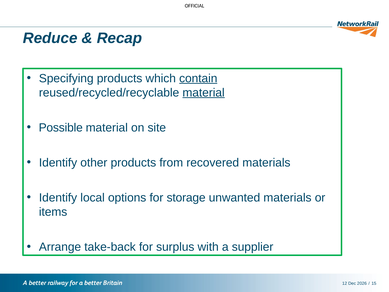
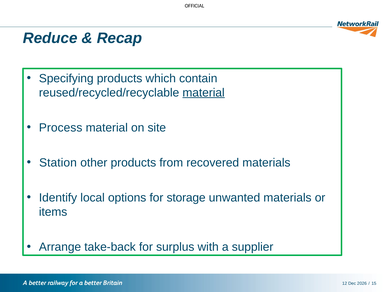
contain underline: present -> none
Possible: Possible -> Process
Identify at (58, 163): Identify -> Station
